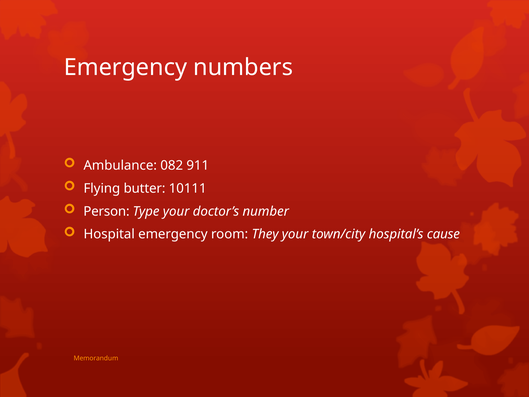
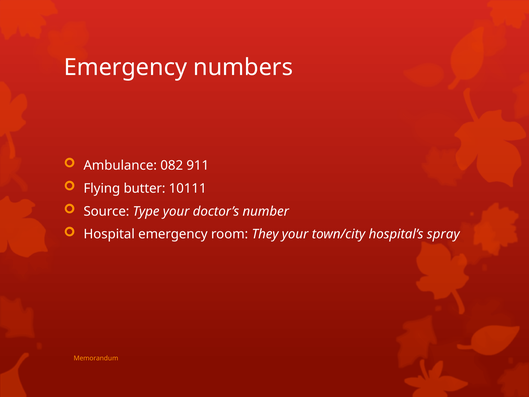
Person: Person -> Source
cause: cause -> spray
